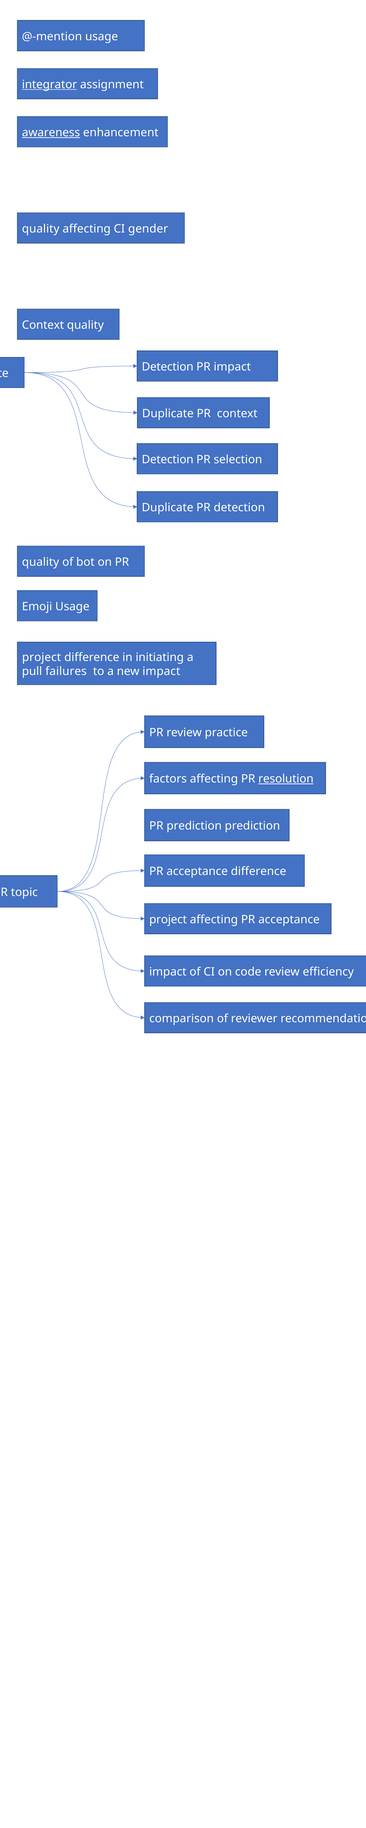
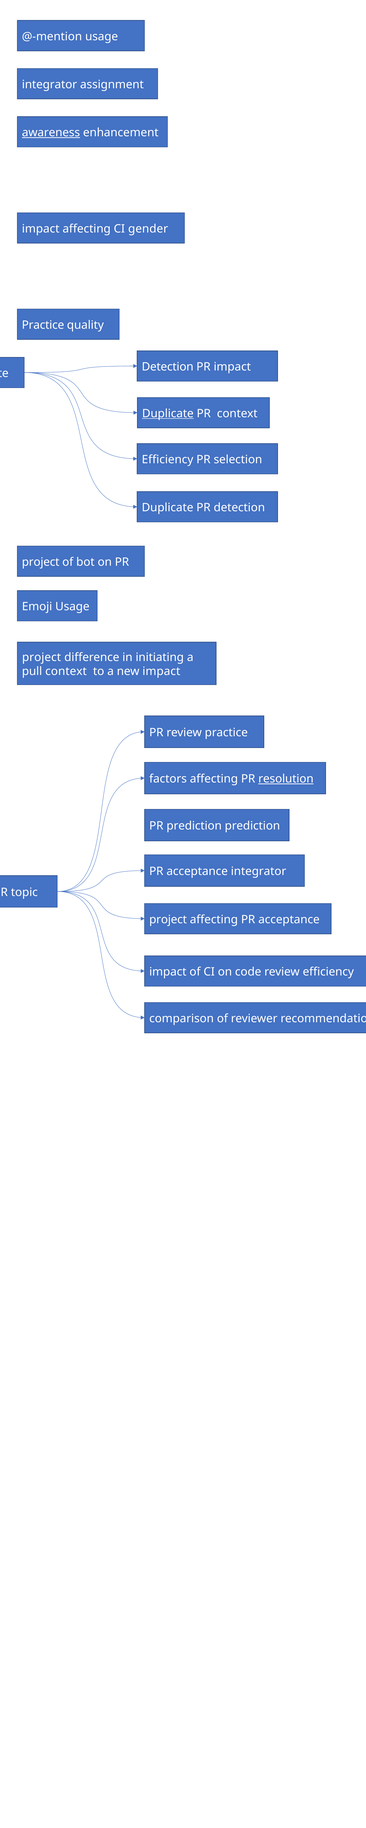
integrator at (49, 85) underline: present -> none
quality at (41, 229): quality -> impact
Context at (43, 325): Context -> Practice
Duplicate at (168, 414) underline: none -> present
Detection at (168, 460): Detection -> Efficiency
quality at (41, 563): quality -> project
pull failures: failures -> context
acceptance difference: difference -> integrator
